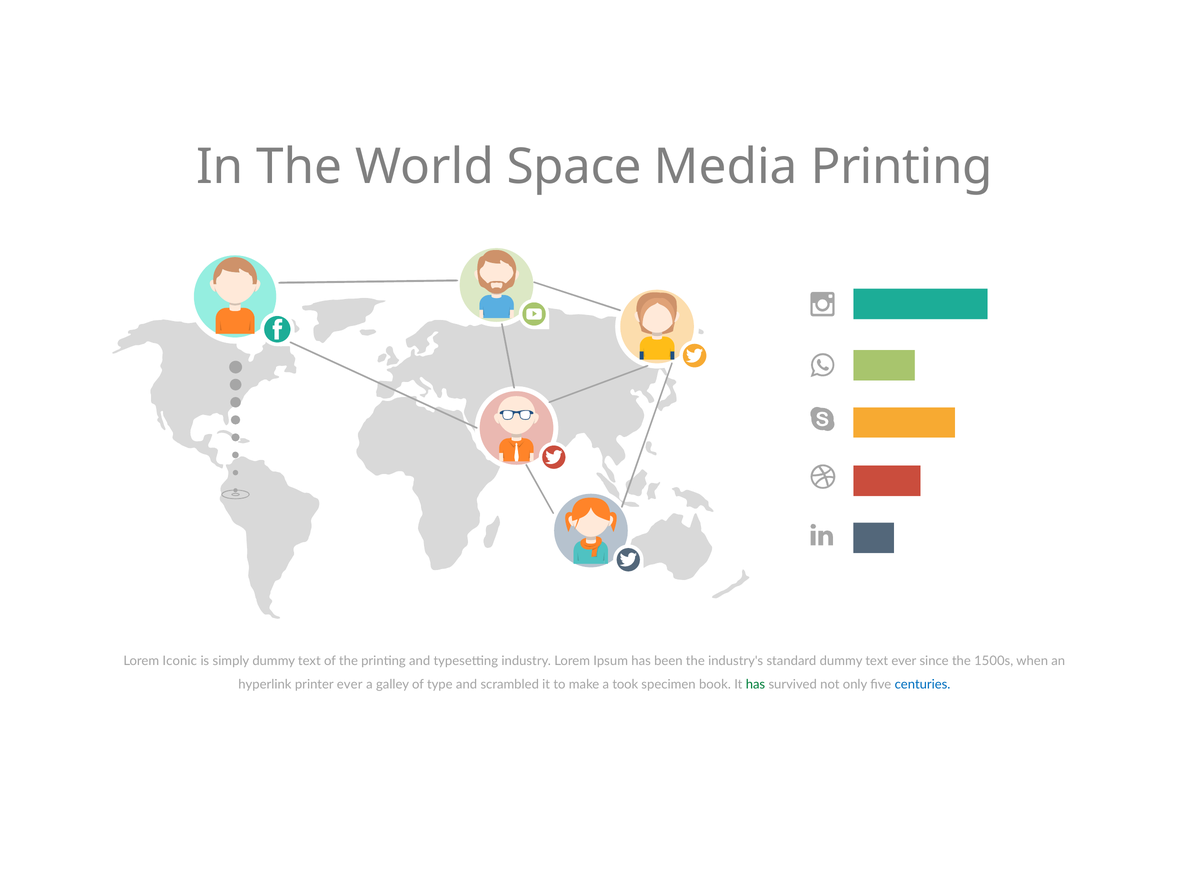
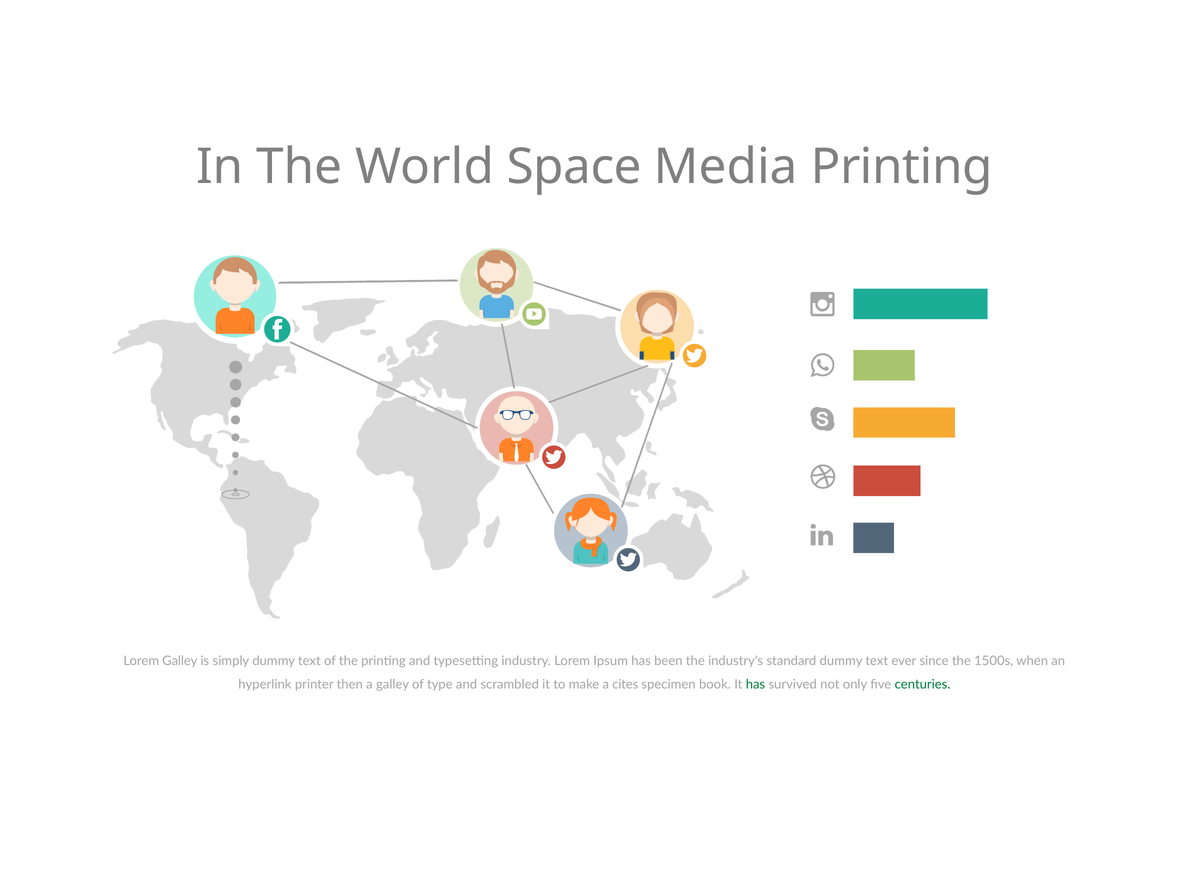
Lorem Iconic: Iconic -> Galley
printer ever: ever -> then
took: took -> cites
centuries colour: blue -> green
